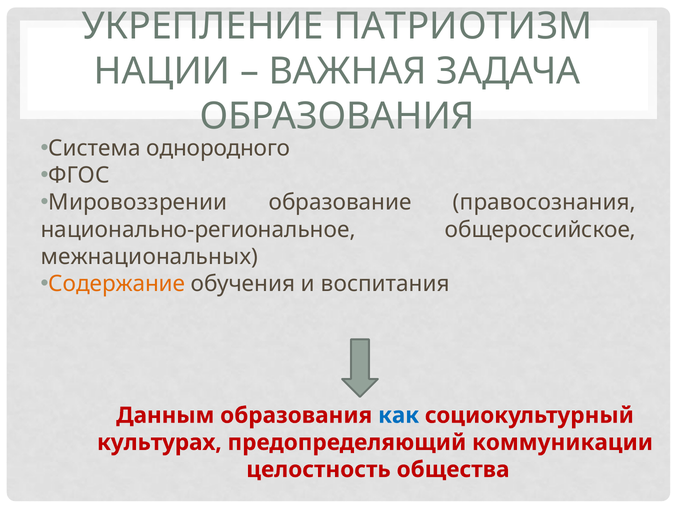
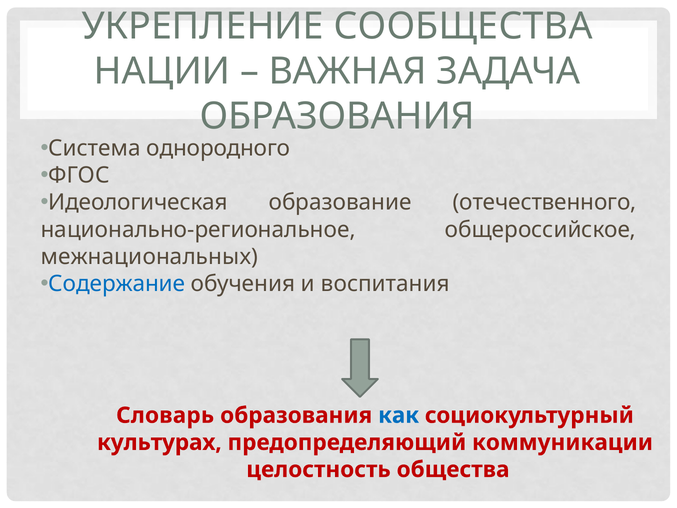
ПАТРИОТИЗМ: ПАТРИОТИЗМ -> СООБЩЕСТВА
Мировоззрении: Мировоззрении -> Идеологическая
правосознания: правосознания -> отечественного
Содержание colour: orange -> blue
Данным: Данным -> Словарь
